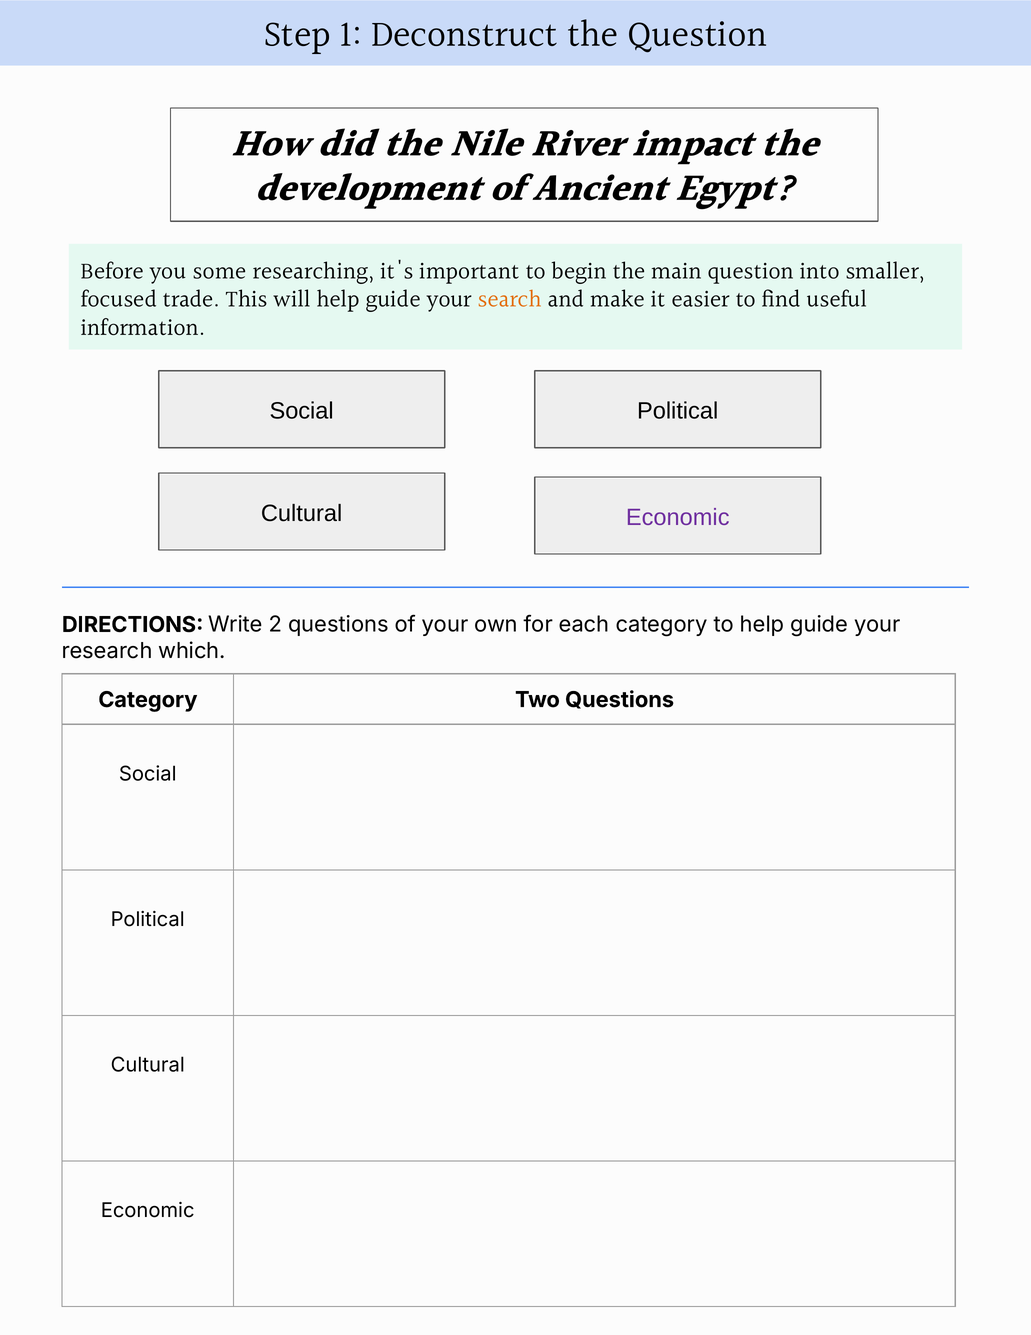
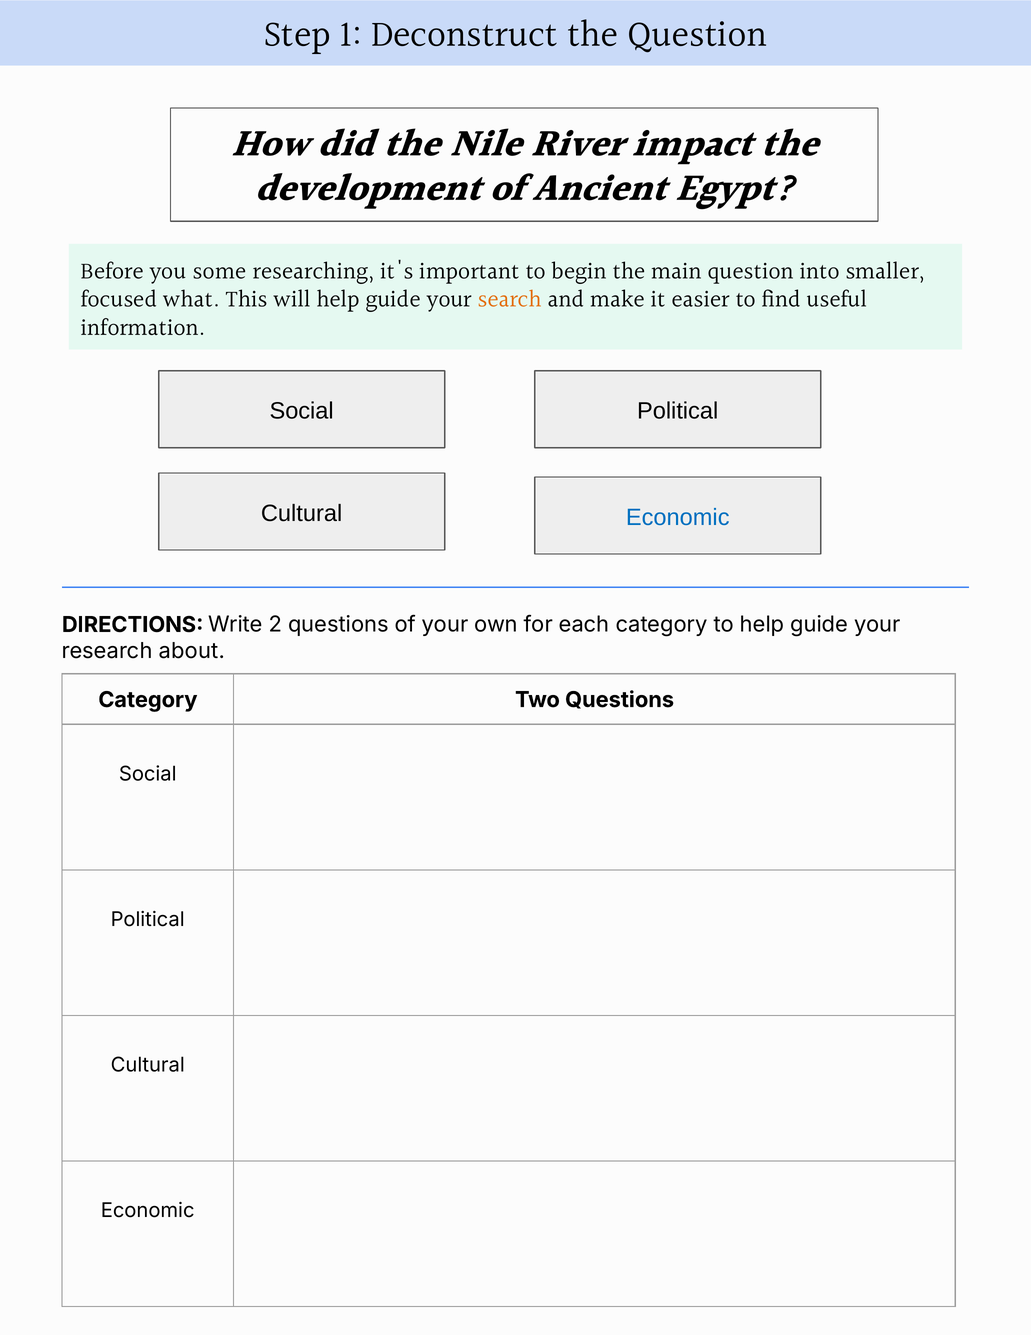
trade: trade -> what
Economic at (678, 517) colour: purple -> blue
which: which -> about
